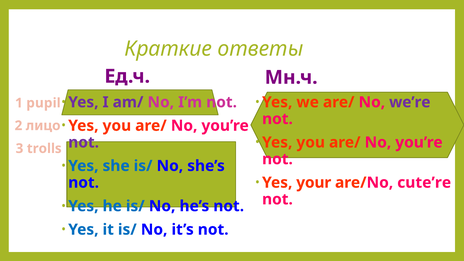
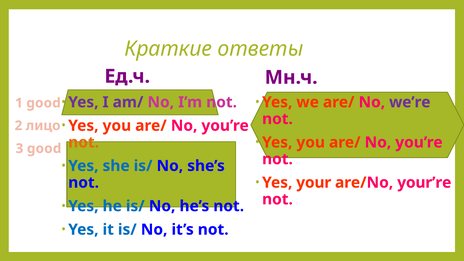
1 pupil: pupil -> good
not at (84, 142) colour: purple -> orange
3 trolls: trolls -> good
cute’re: cute’re -> your’re
